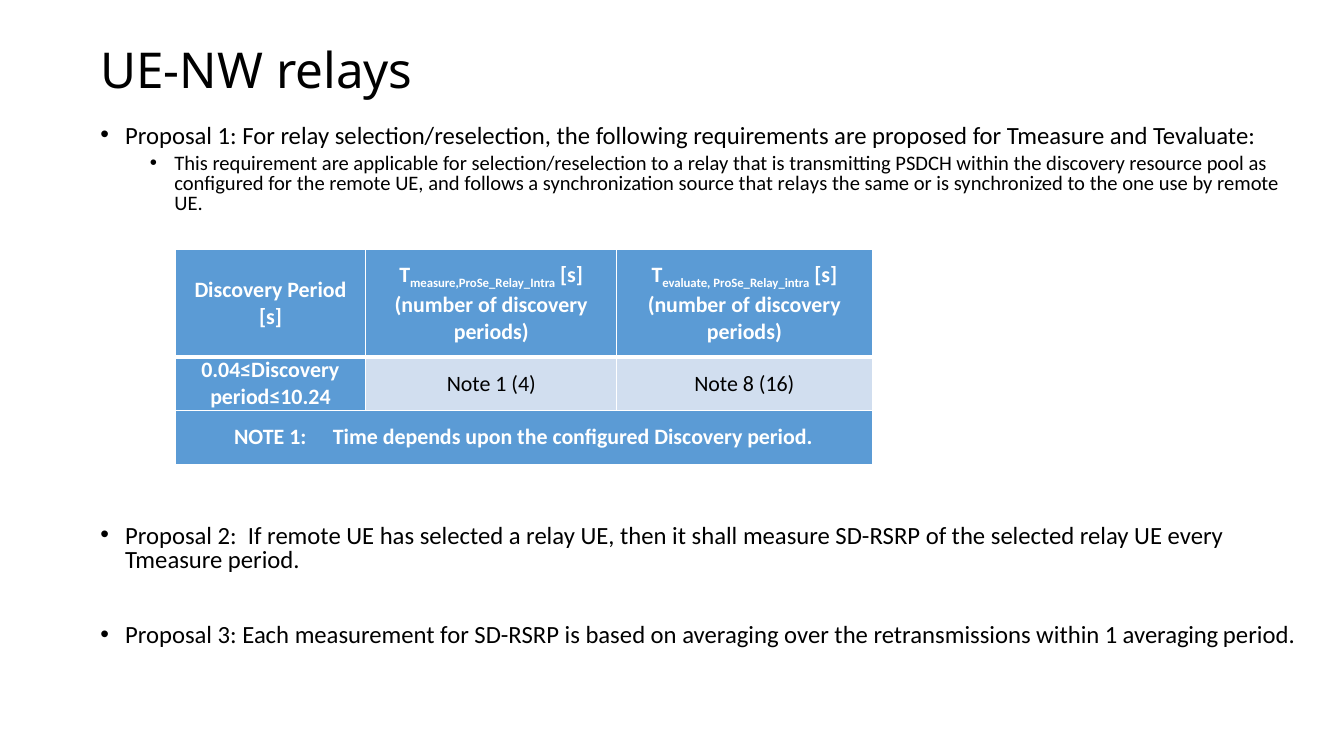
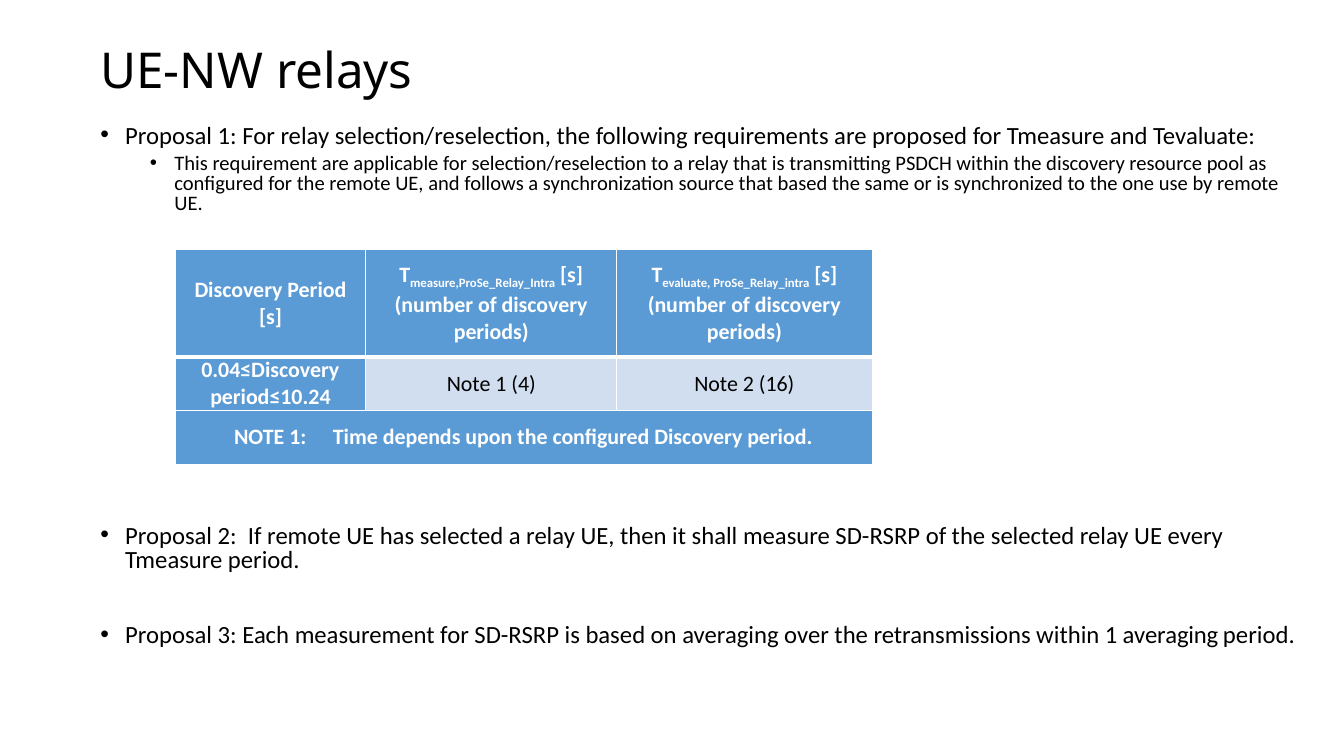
that relays: relays -> based
Note 8: 8 -> 2
